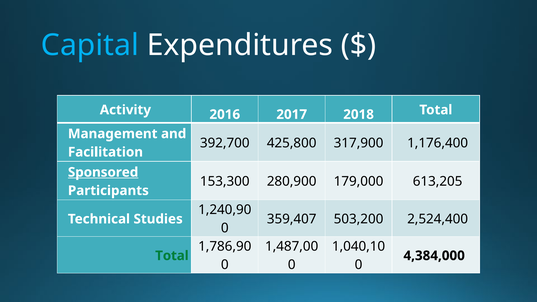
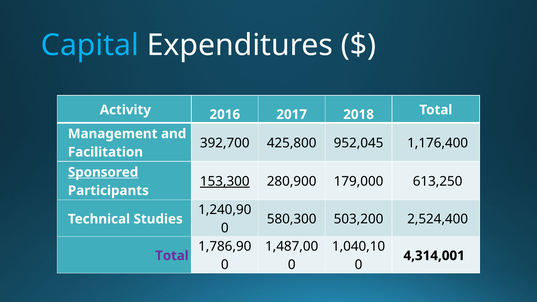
317,900: 317,900 -> 952,045
153,300 underline: none -> present
613,205: 613,205 -> 613,250
359,407: 359,407 -> 580,300
Total at (172, 256) colour: green -> purple
4,384,000: 4,384,000 -> 4,314,001
